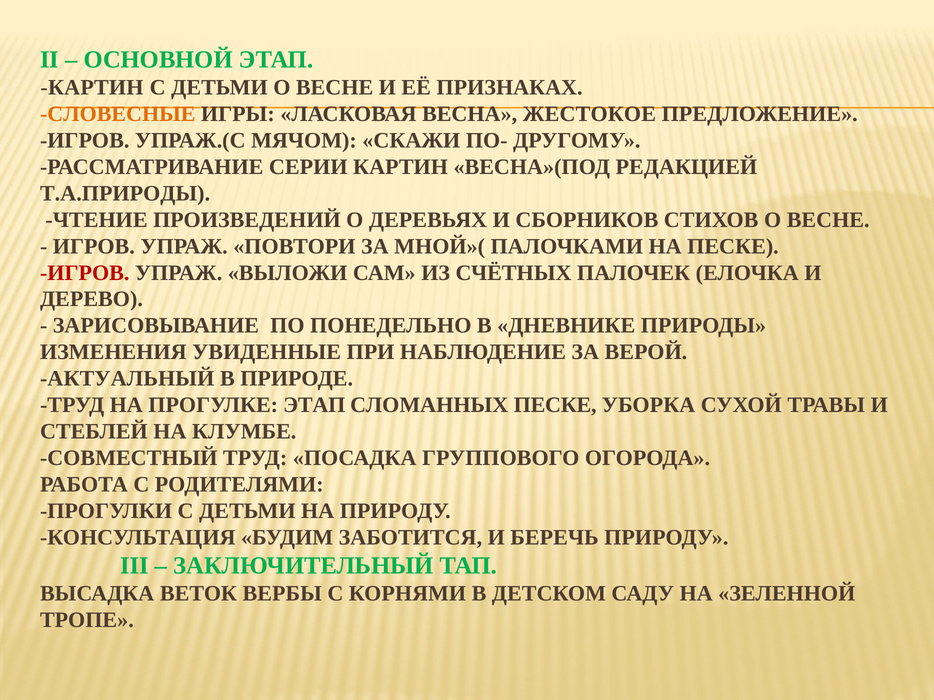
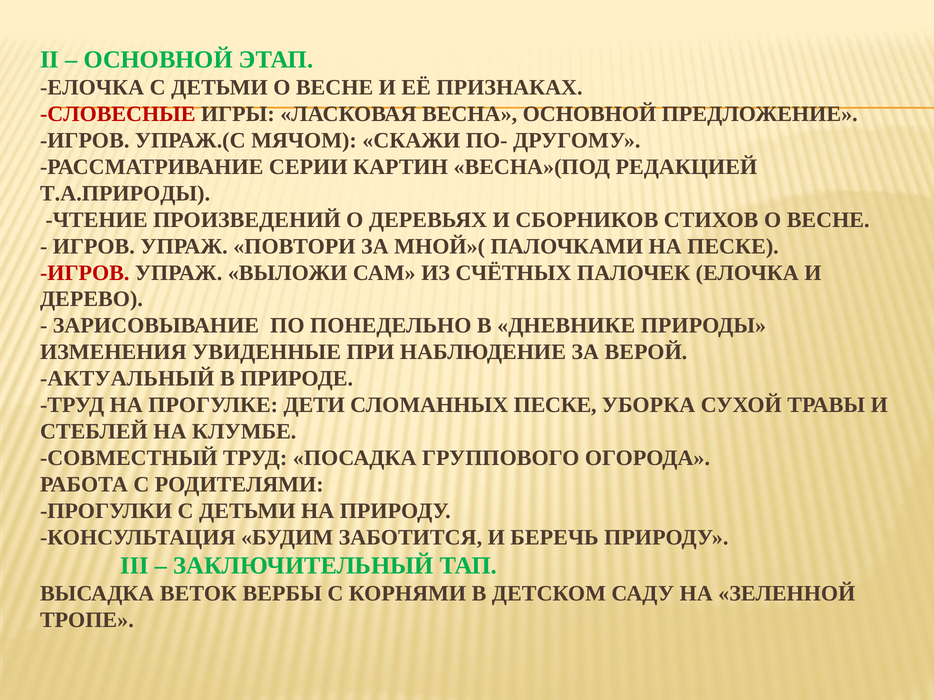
КАРТИН at (92, 88): КАРТИН -> ЕЛОЧКА
СЛОВЕСНЫЕ colour: orange -> red
ВЕСНА ЖЕСТОКОЕ: ЖЕСТОКОЕ -> ОСНОВНОЙ
ПРОГУЛКЕ ЭТАП: ЭТАП -> ДЕТИ
